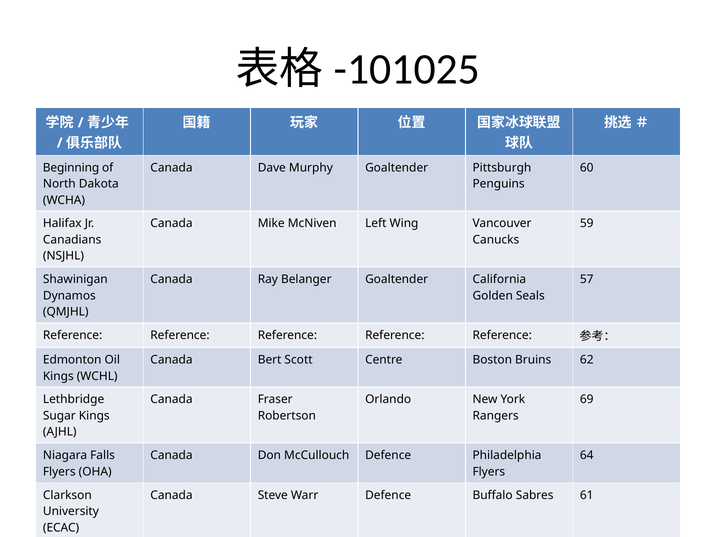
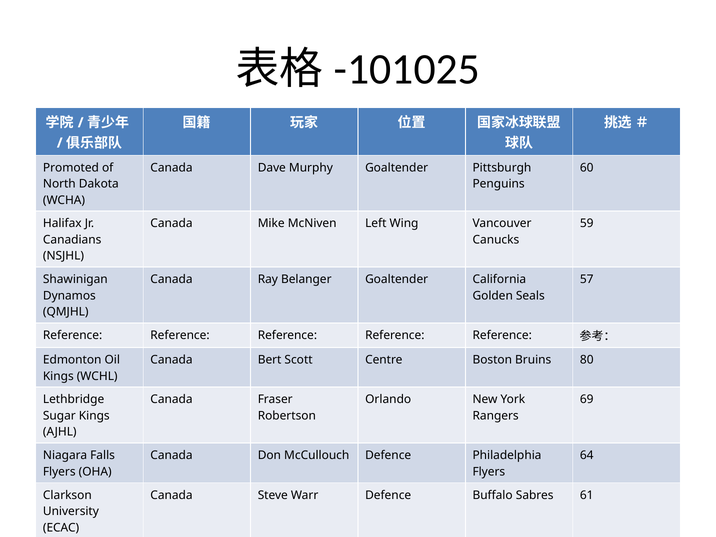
Beginning: Beginning -> Promoted
Bruins 62: 62 -> 80
